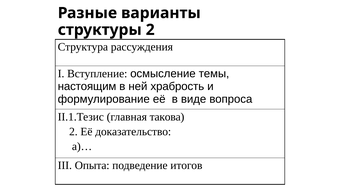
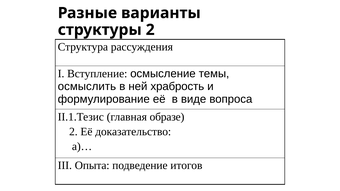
настоящим: настоящим -> осмыслить
такова: такова -> образе
